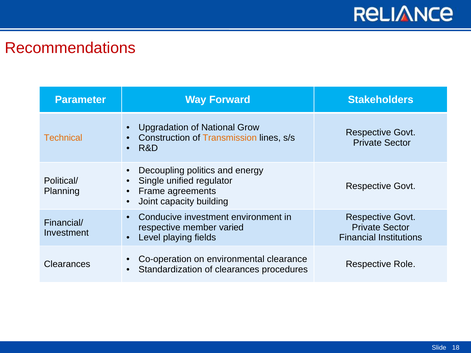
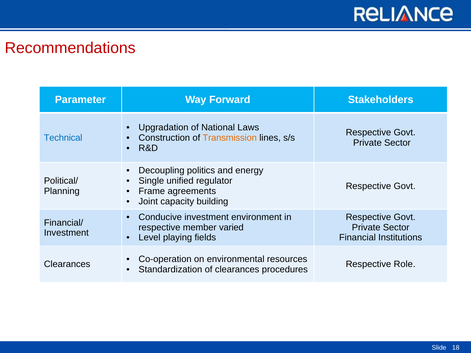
Grow: Grow -> Laws
Technical colour: orange -> blue
clearance: clearance -> resources
